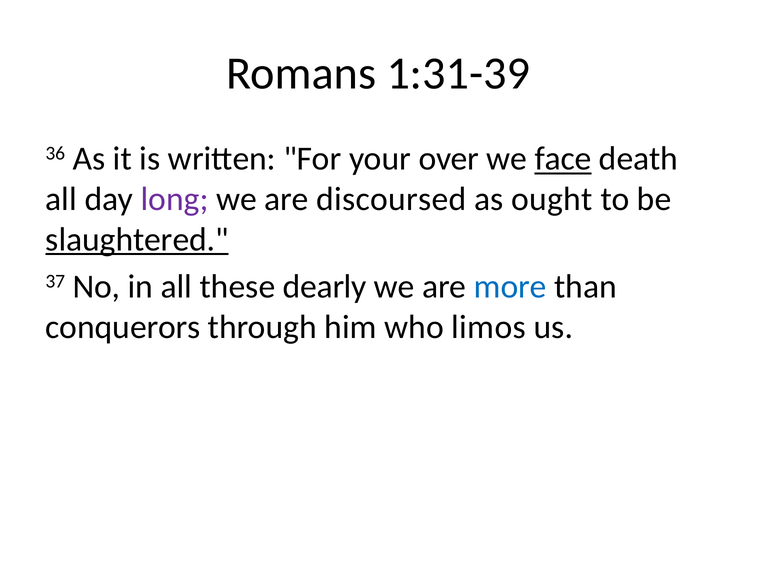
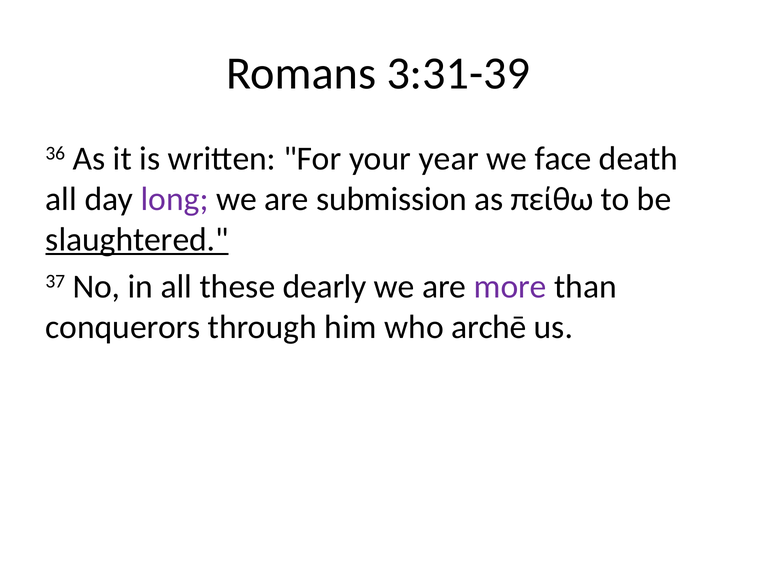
1:31-39: 1:31-39 -> 3:31-39
over: over -> year
face underline: present -> none
discoursed: discoursed -> submission
ought: ought -> πείθω
more colour: blue -> purple
limos: limos -> archē
